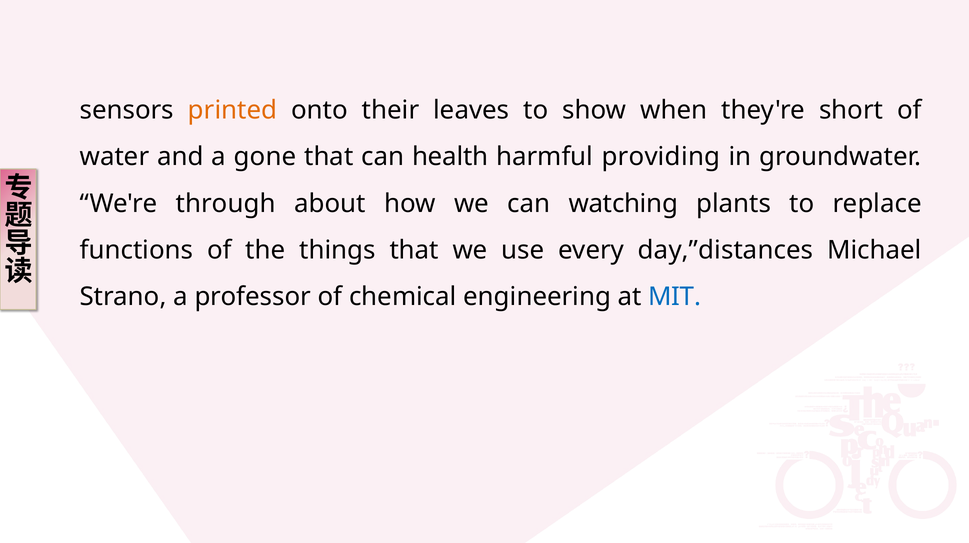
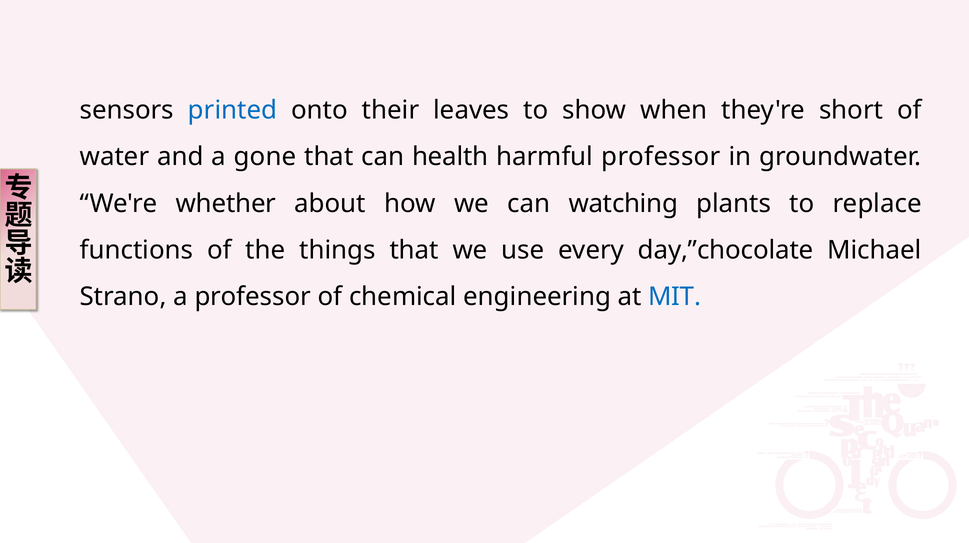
printed colour: orange -> blue
harmful providing: providing -> professor
through: through -> whether
day,”distances: day,”distances -> day,”chocolate
